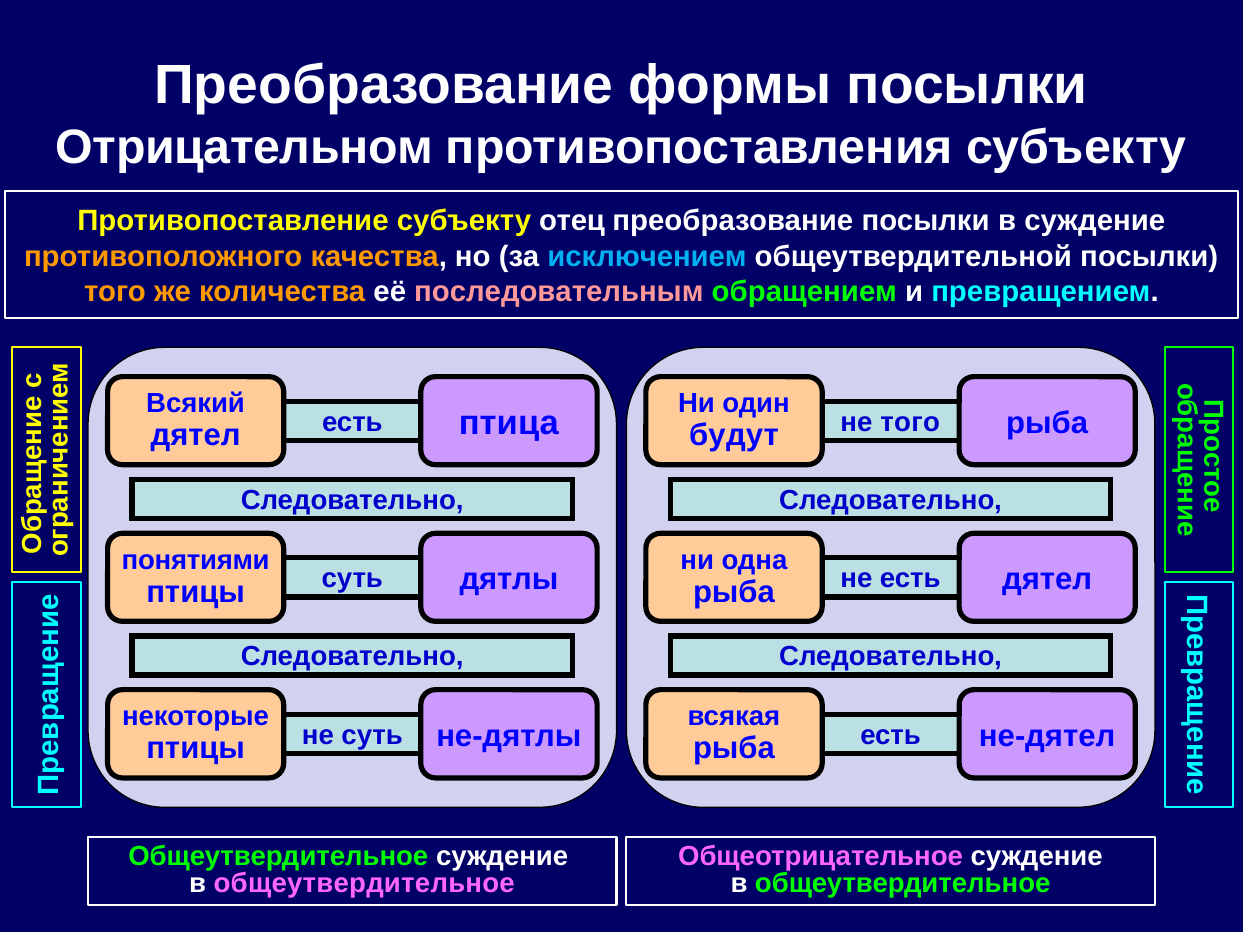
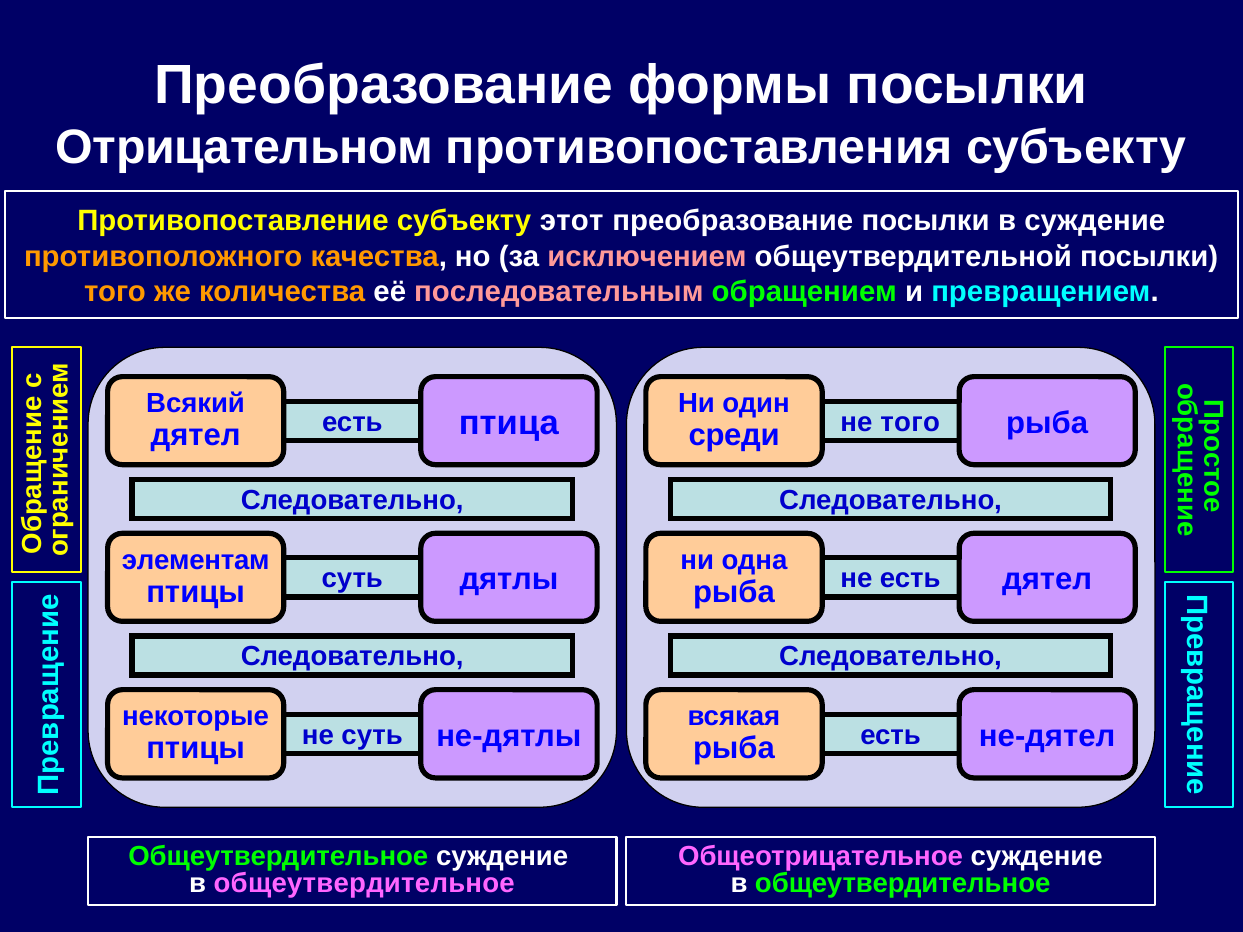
отец: отец -> этот
исключением colour: light blue -> pink
будут: будут -> среди
понятиями: понятиями -> элементам
